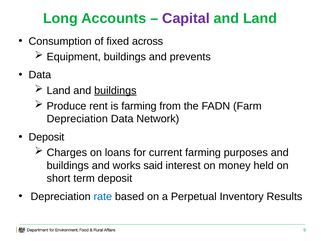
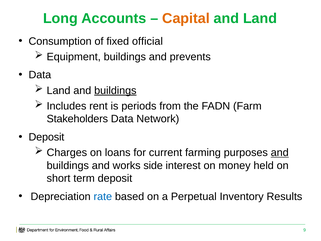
Capital colour: purple -> orange
across: across -> official
Produce: Produce -> Includes
is farming: farming -> periods
Depreciation at (77, 119): Depreciation -> Stakeholders
and at (280, 152) underline: none -> present
said: said -> side
